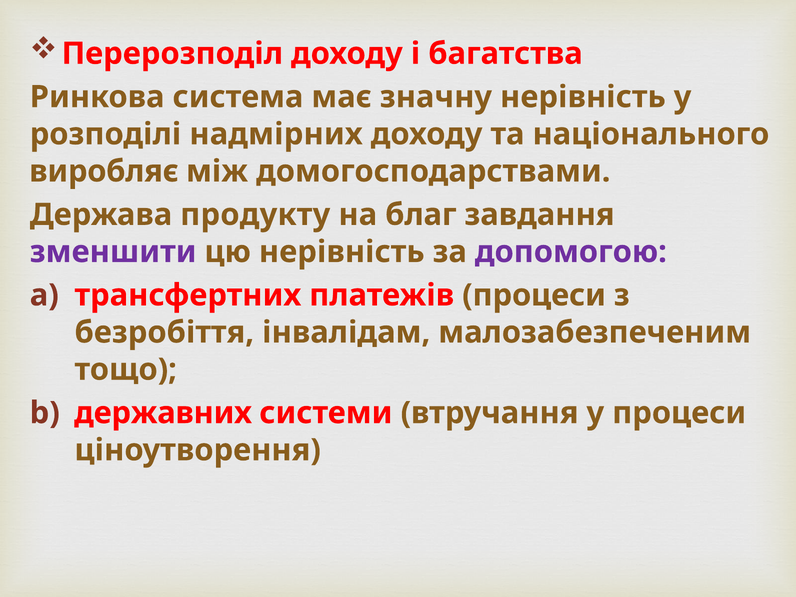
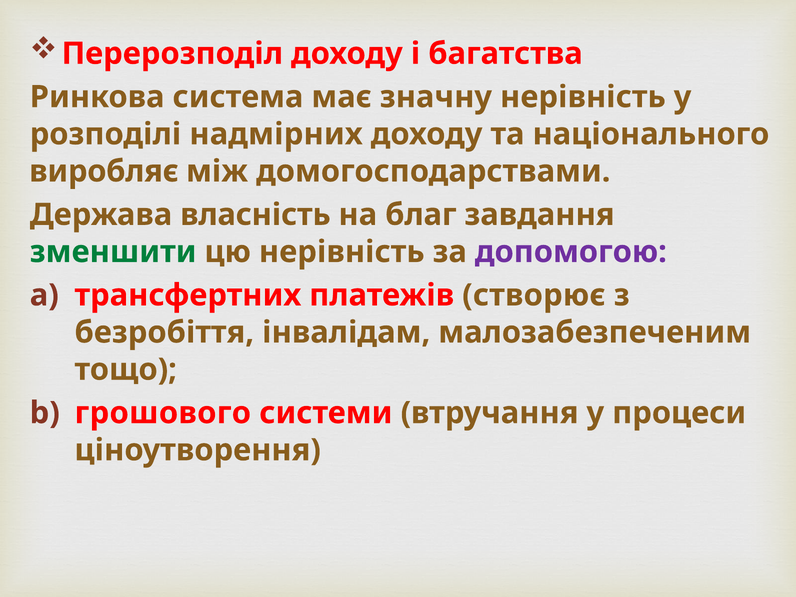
продукту: продукту -> власність
зменшити colour: purple -> green
платежів процеси: процеси -> створює
державних: державних -> грошового
